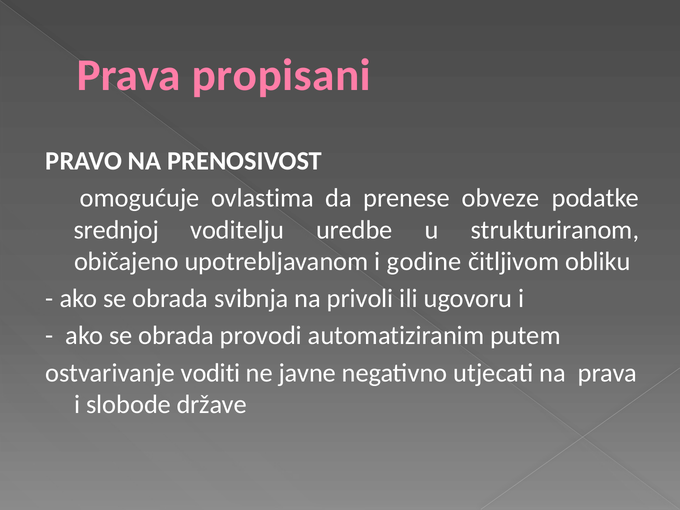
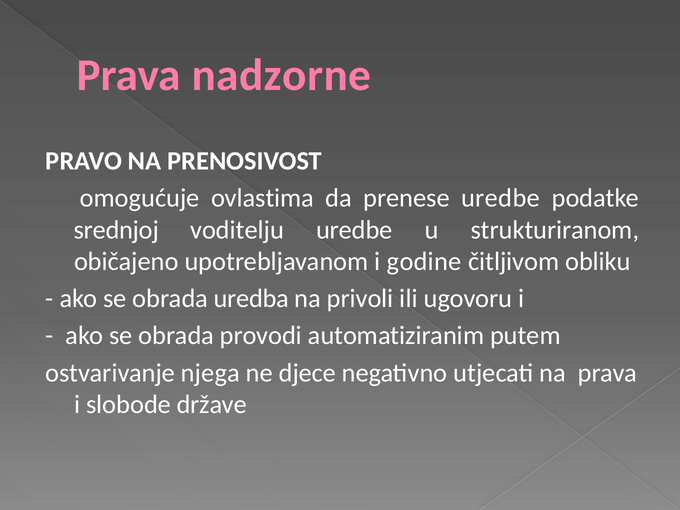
propisani: propisani -> nadzorne
prenese obveze: obveze -> uredbe
svibnja: svibnja -> uredba
voditi: voditi -> njega
javne: javne -> djece
